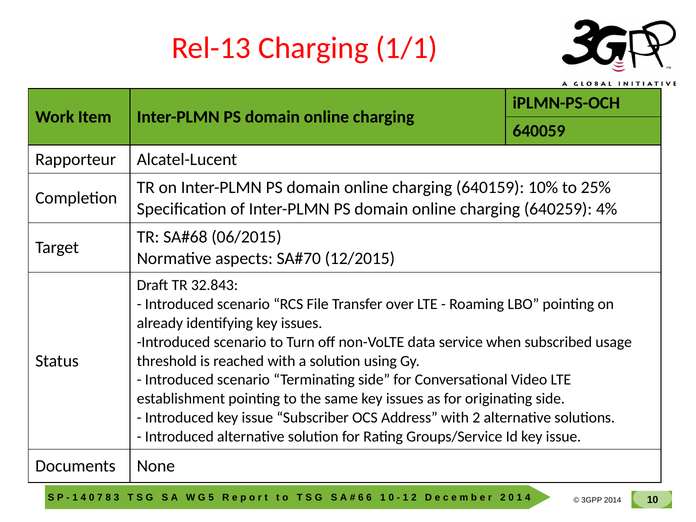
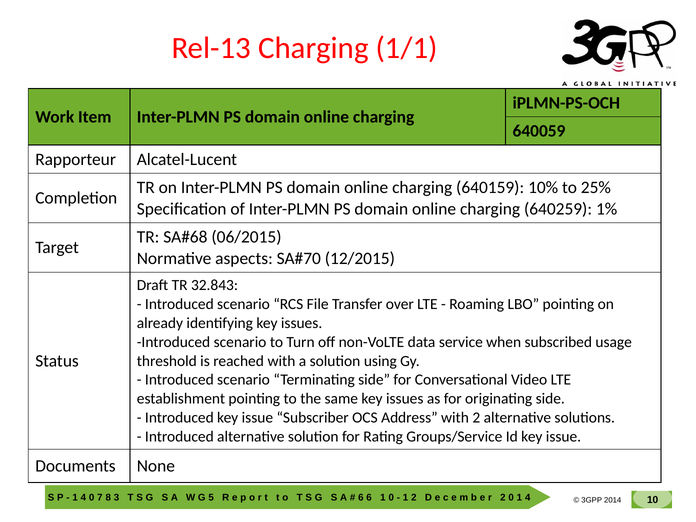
4%: 4% -> 1%
